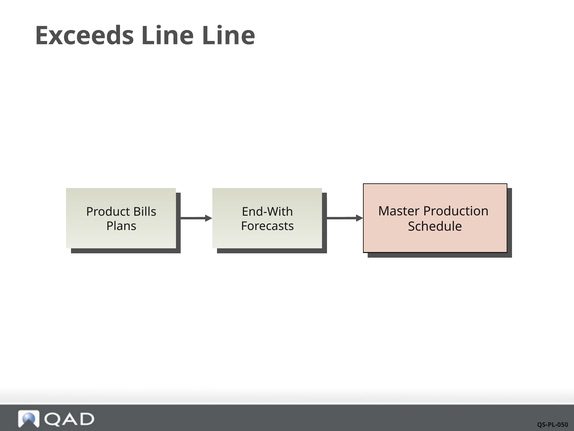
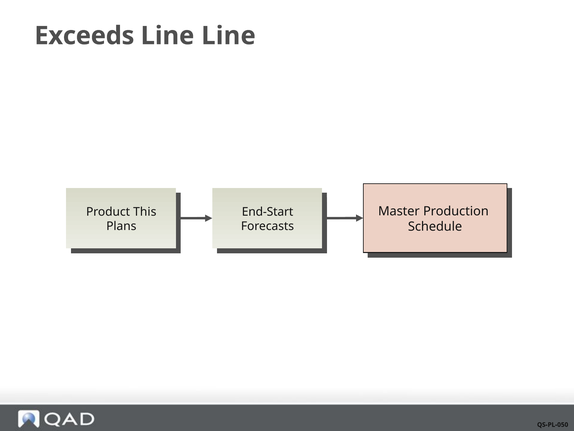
Bills: Bills -> This
End-With: End-With -> End-Start
